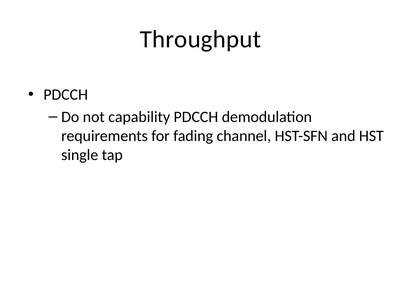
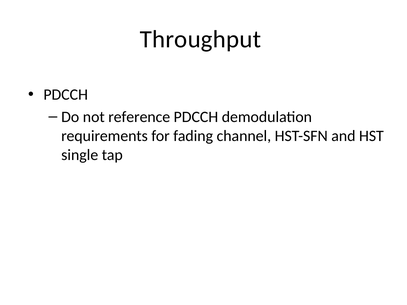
capability: capability -> reference
